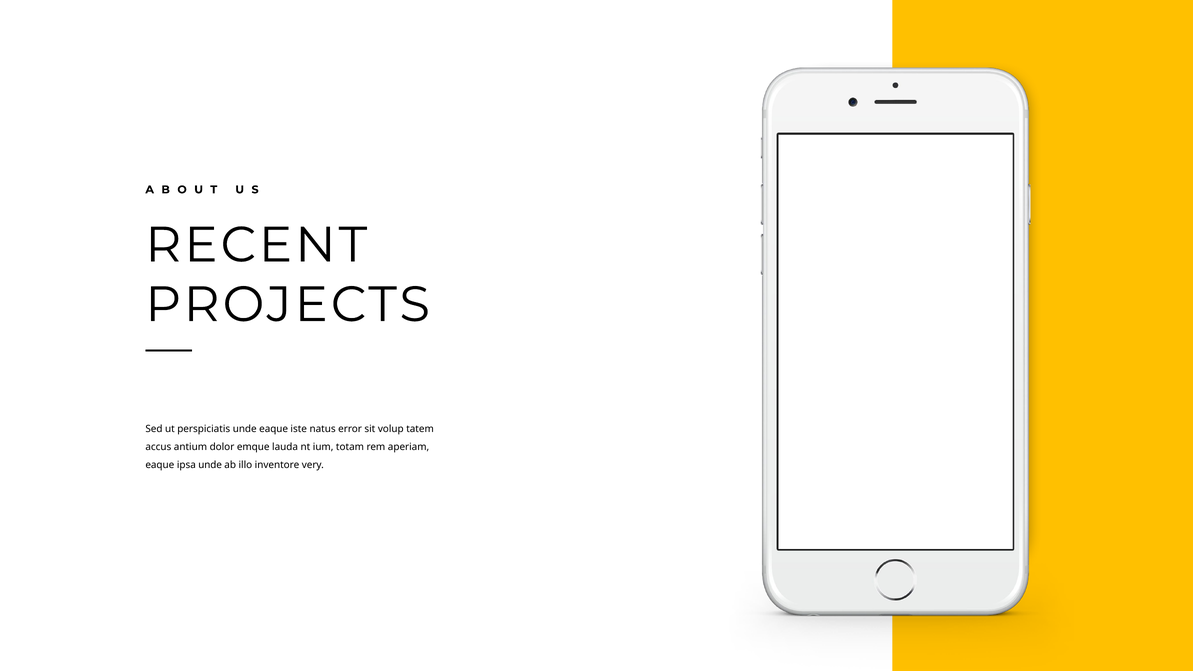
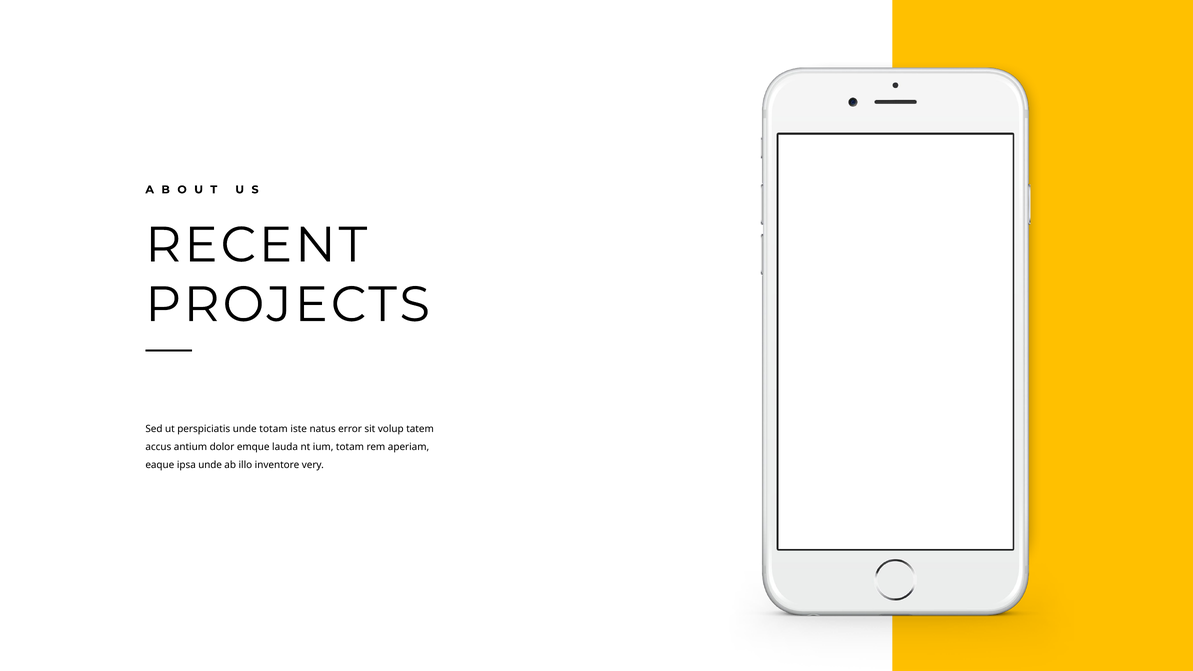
unde eaque: eaque -> totam
